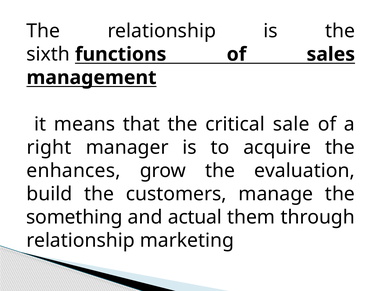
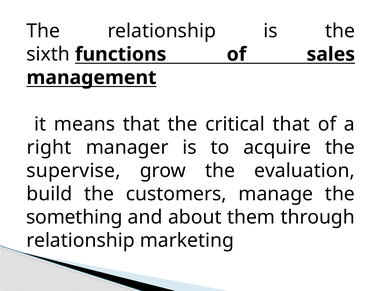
critical sale: sale -> that
enhances: enhances -> supervise
actual: actual -> about
